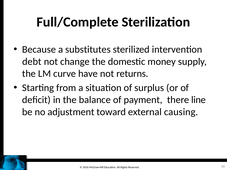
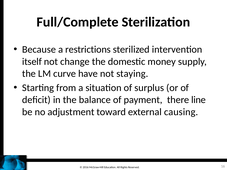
substitutes: substitutes -> restrictions
debt: debt -> itself
returns: returns -> staying
